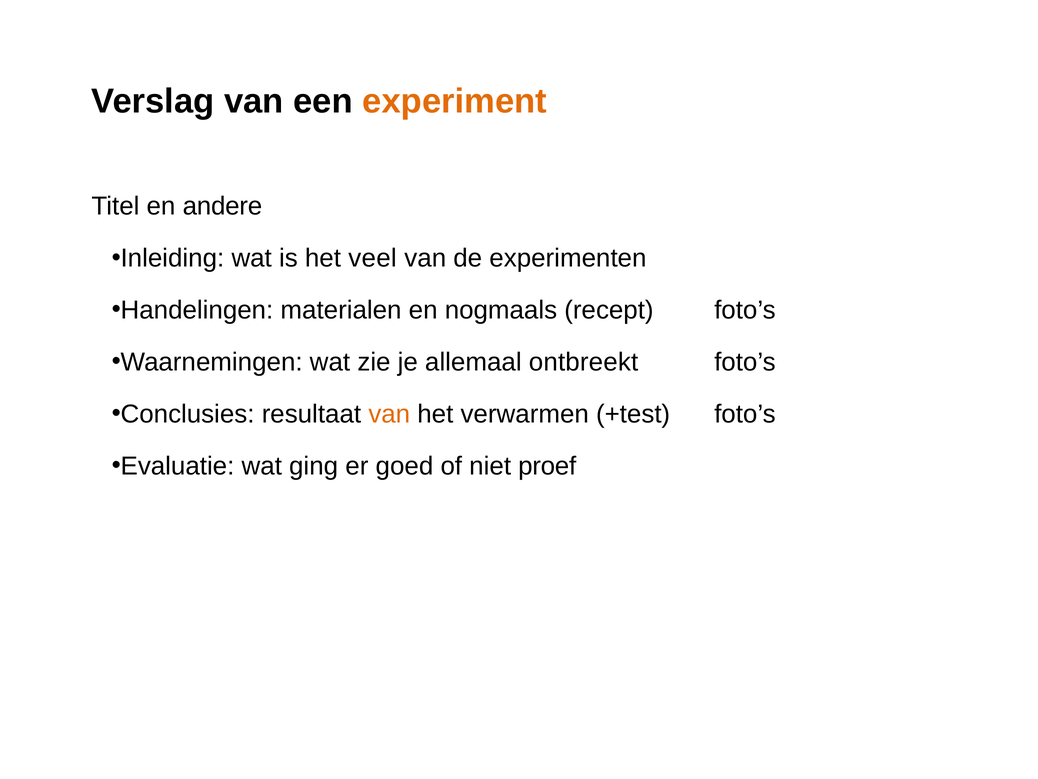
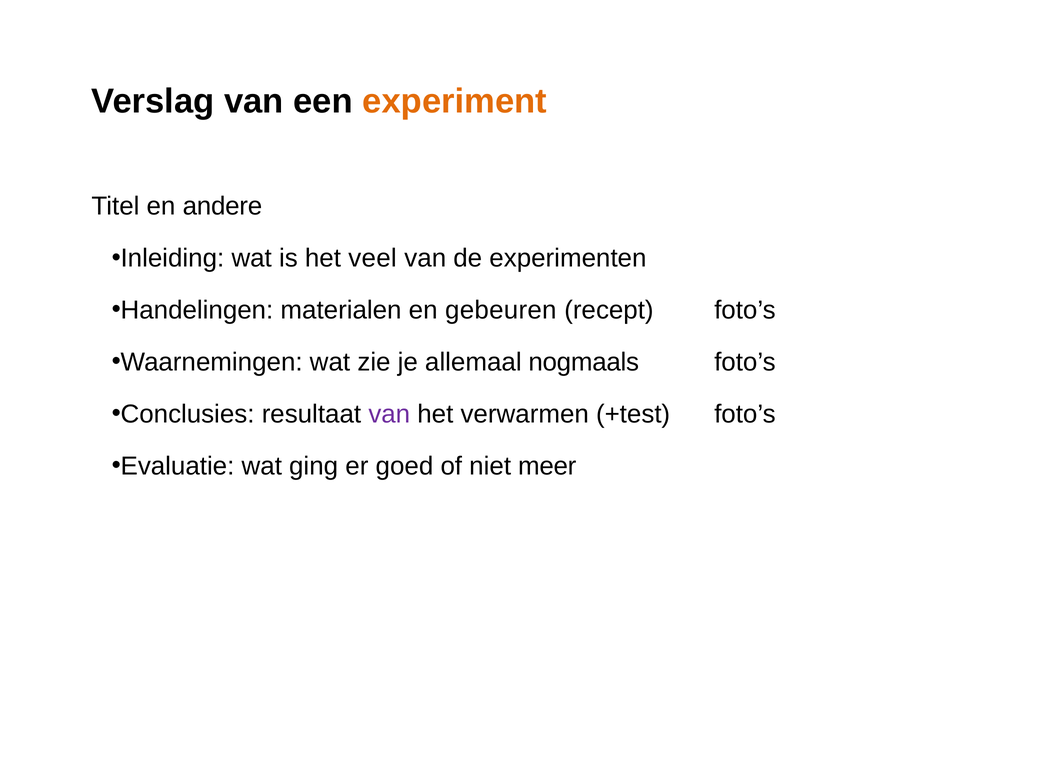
nogmaals: nogmaals -> gebeuren
ontbreekt: ontbreekt -> nogmaals
van at (389, 414) colour: orange -> purple
proef: proef -> meer
